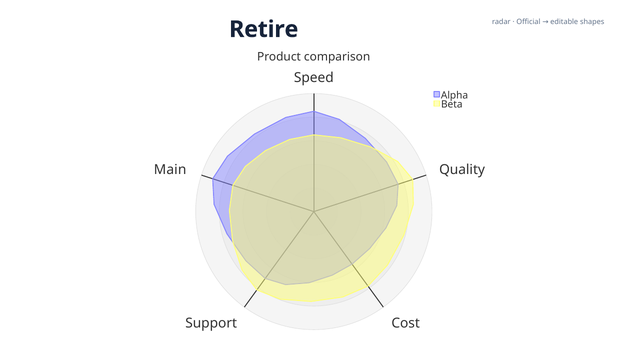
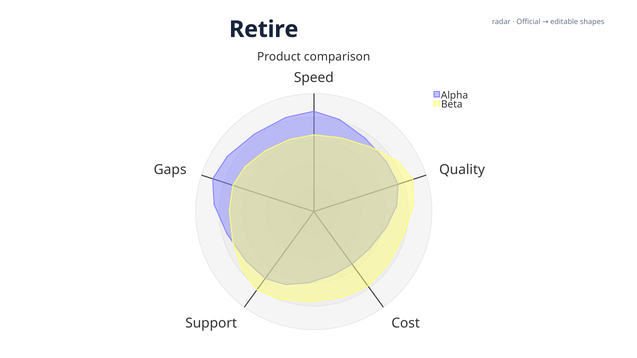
Main: Main -> Gaps
